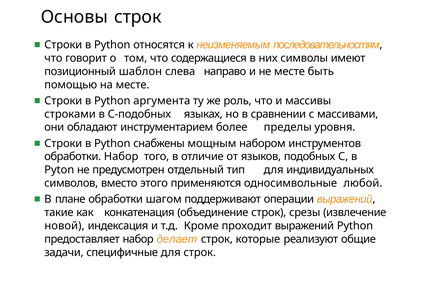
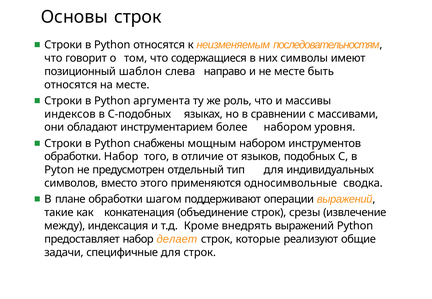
помощью at (71, 85): помощью -> относятся
строками: строками -> индексов
более пределы: пределы -> набором
любой: любой -> сводка
новой: новой -> между
проходит: проходит -> внедрять
